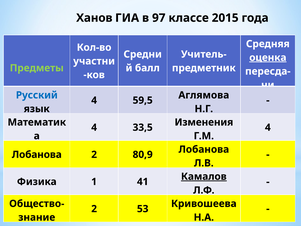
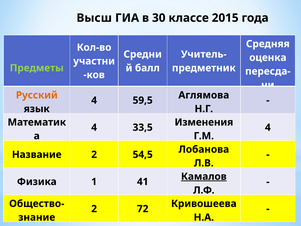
Ханов: Ханов -> Высш
97: 97 -> 30
оценка underline: present -> none
Русский colour: blue -> orange
Лобанова at (37, 154): Лобанова -> Название
80,9: 80,9 -> 54,5
53: 53 -> 72
